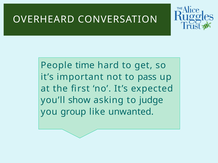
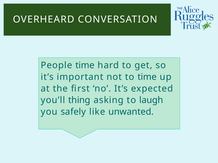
to pass: pass -> time
show: show -> thing
judge: judge -> laugh
group: group -> safely
